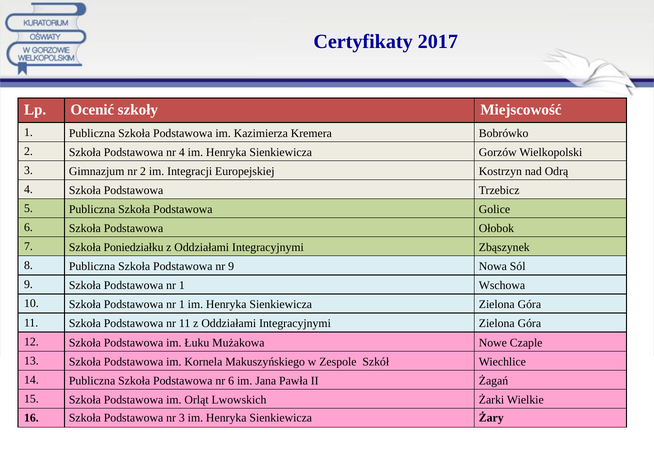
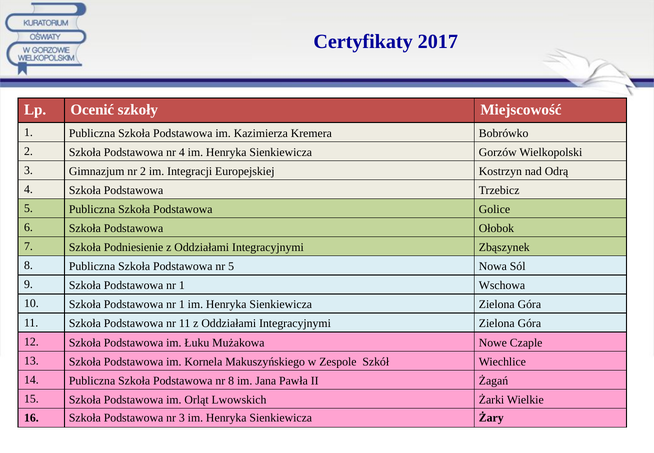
Poniedziałku: Poniedziałku -> Podniesienie
nr 9: 9 -> 5
nr 6: 6 -> 8
